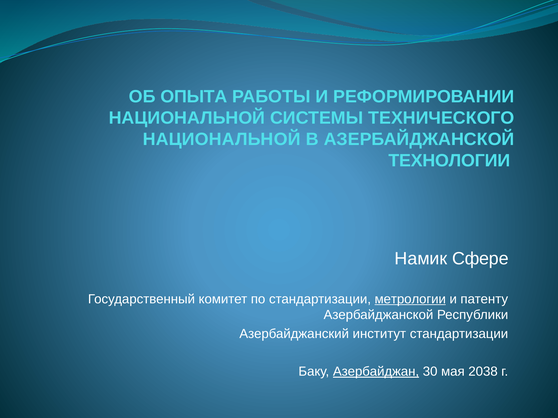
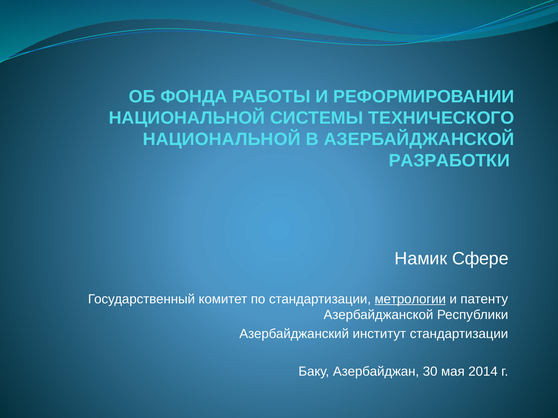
ОПЫТА: ОПЫТА -> ФОНДА
ТЕХНОЛОГИИ: ТЕХНОЛОГИИ -> РАЗРАБОТКИ
Азербайджан underline: present -> none
2038: 2038 -> 2014
